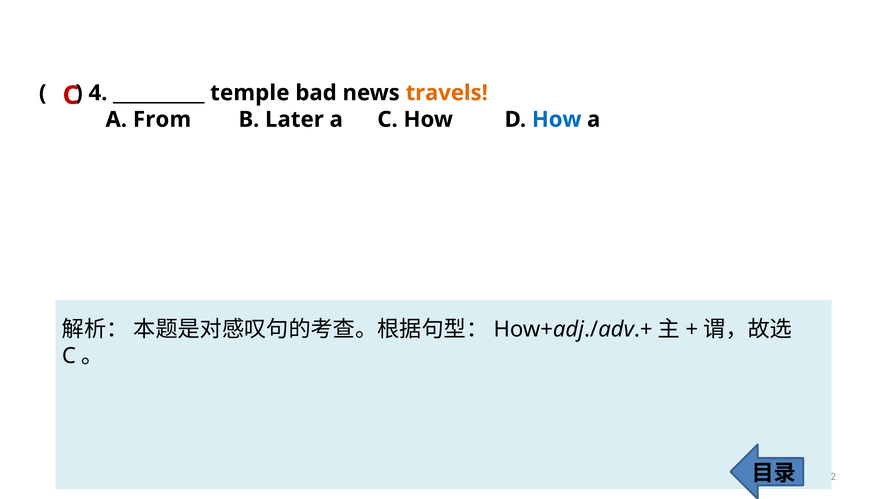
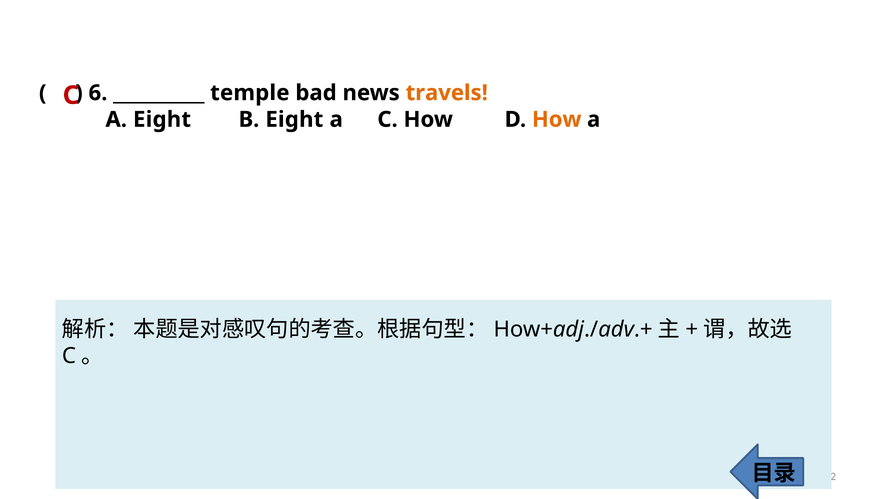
4: 4 -> 6
A From: From -> Eight
B Later: Later -> Eight
How at (557, 119) colour: blue -> orange
